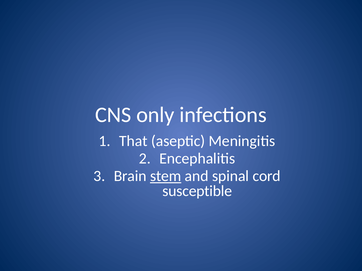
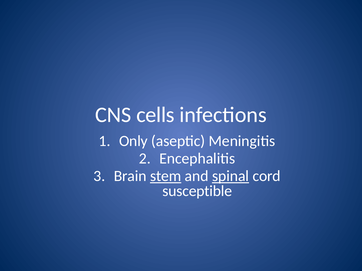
only: only -> cells
That: That -> Only
spinal underline: none -> present
